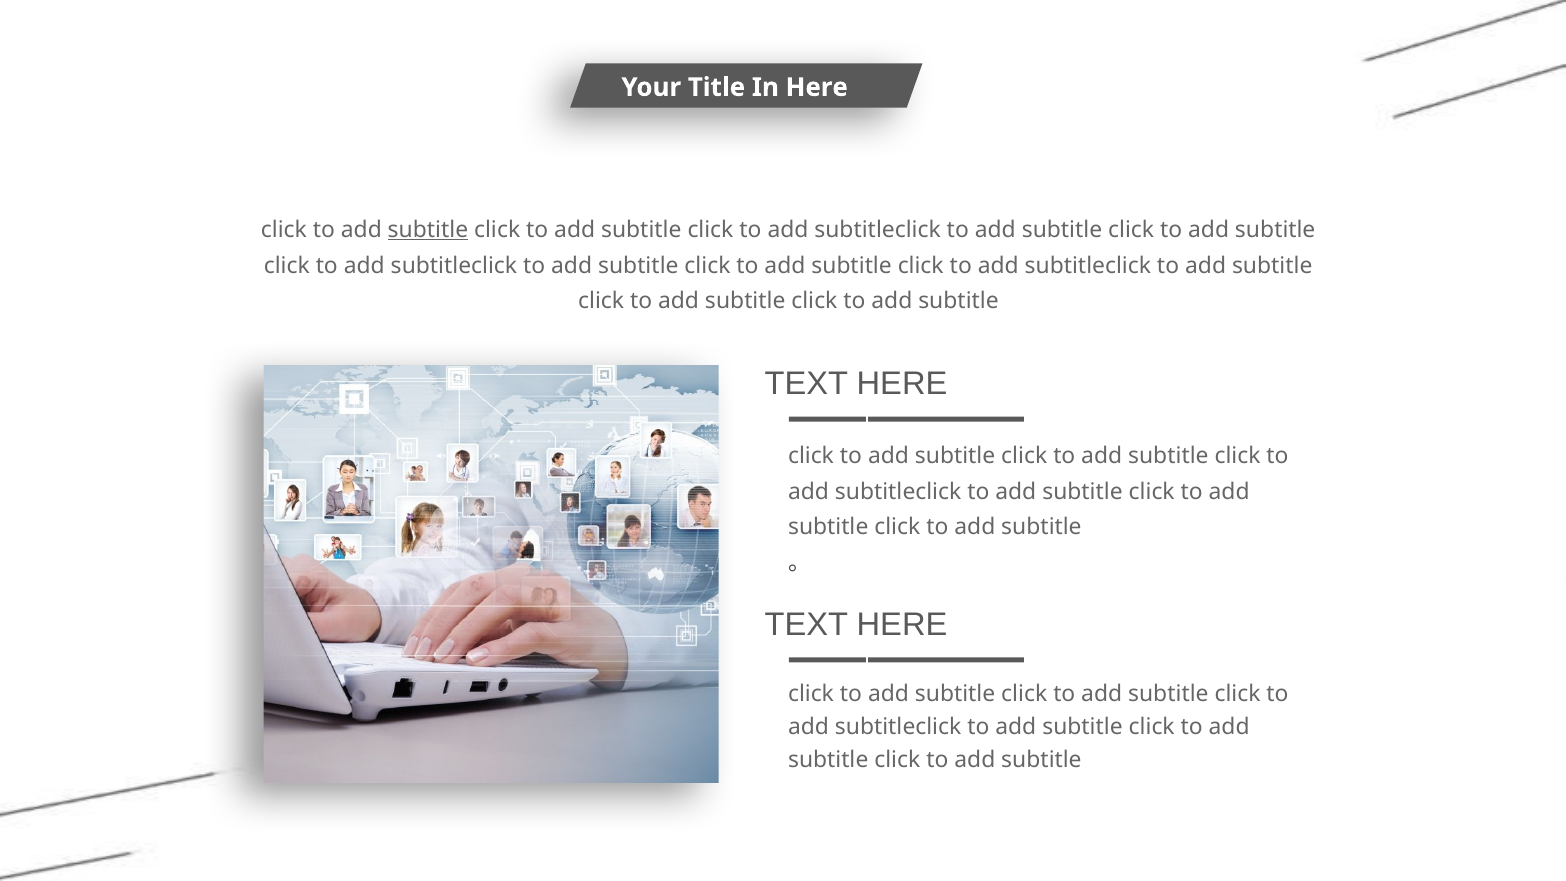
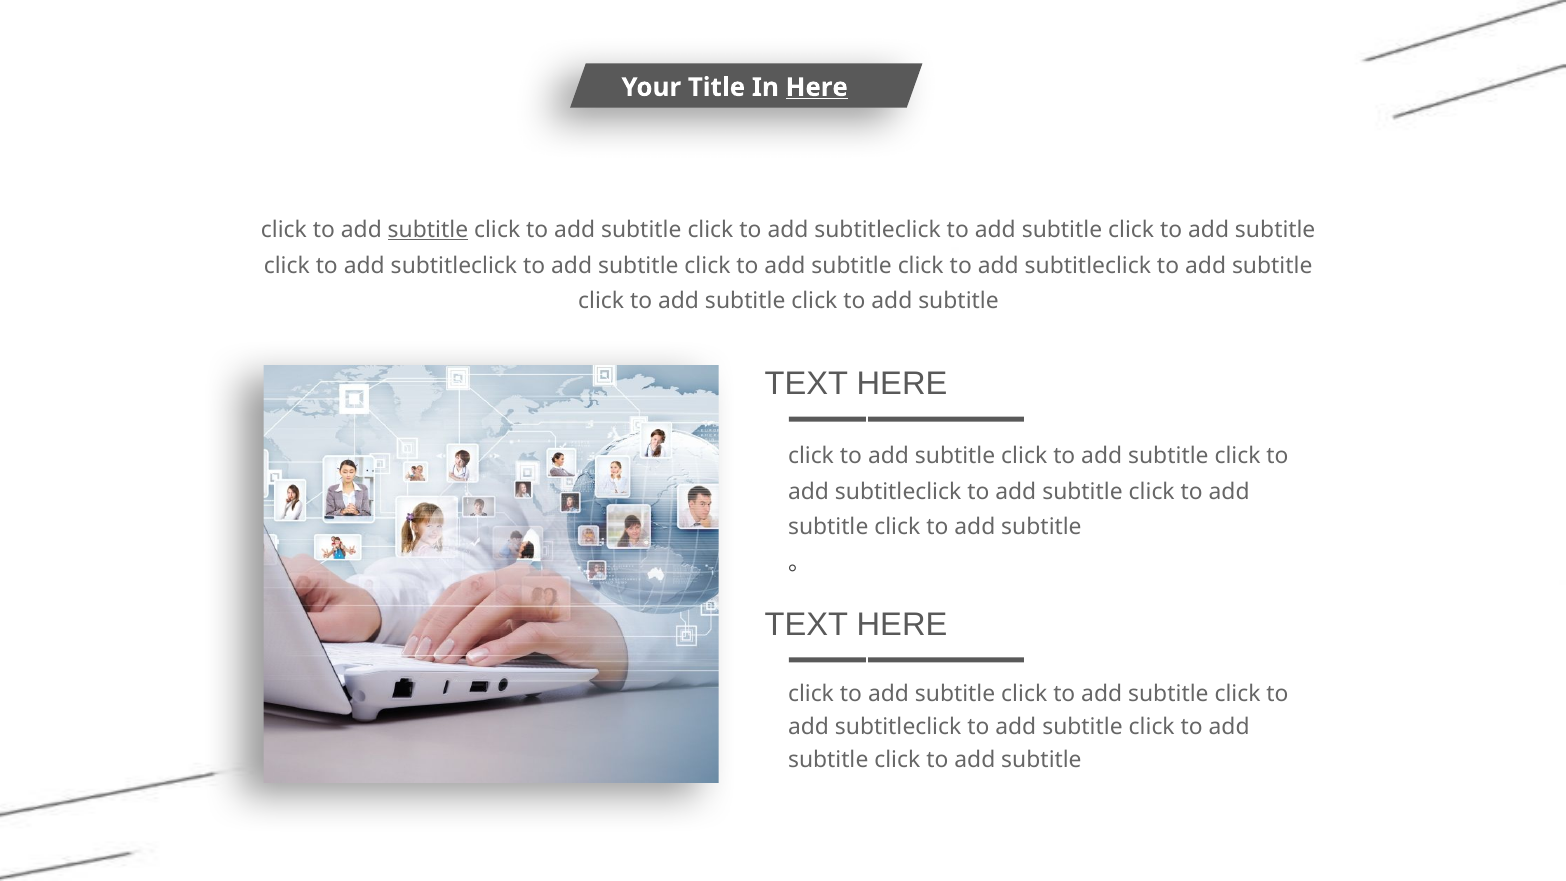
Here at (817, 87) underline: none -> present
